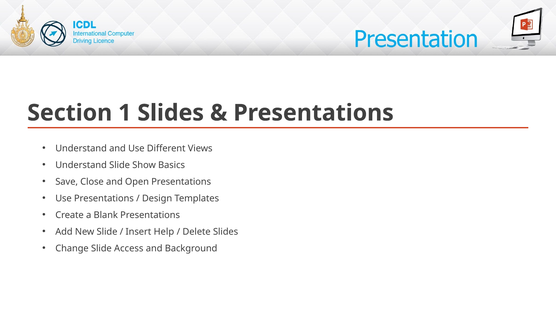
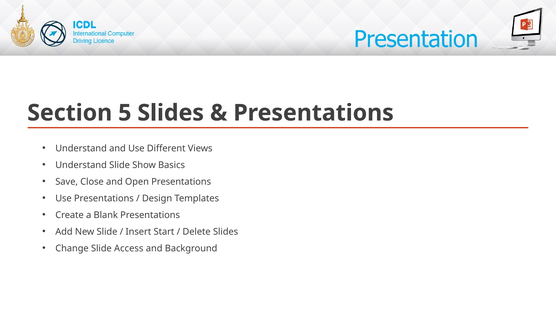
1: 1 -> 5
Help: Help -> Start
